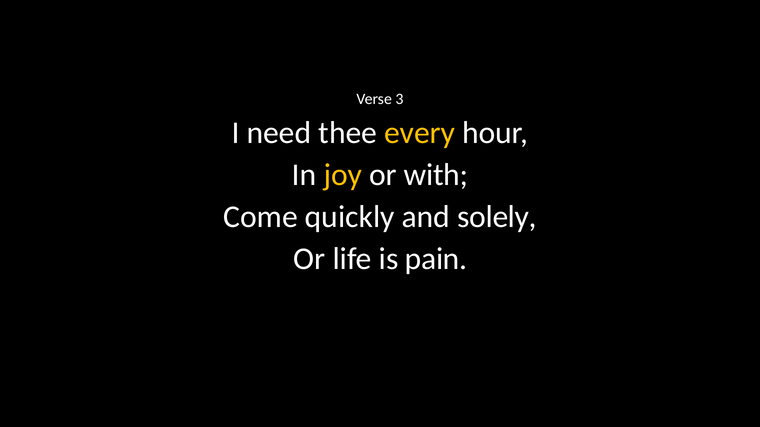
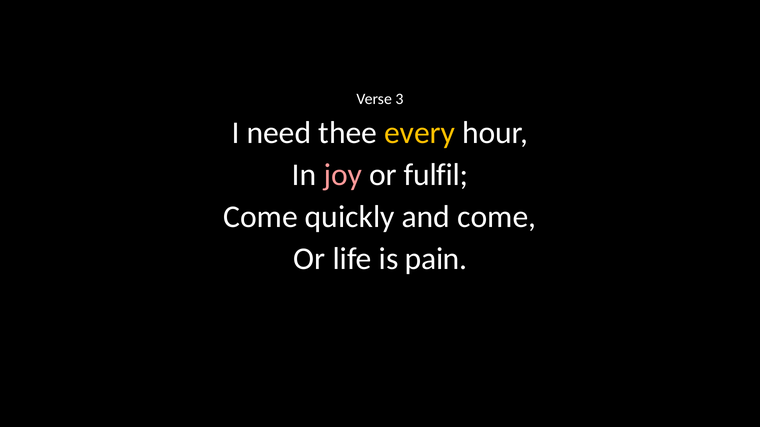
joy colour: yellow -> pink
with: with -> fulfil
and solely: solely -> come
